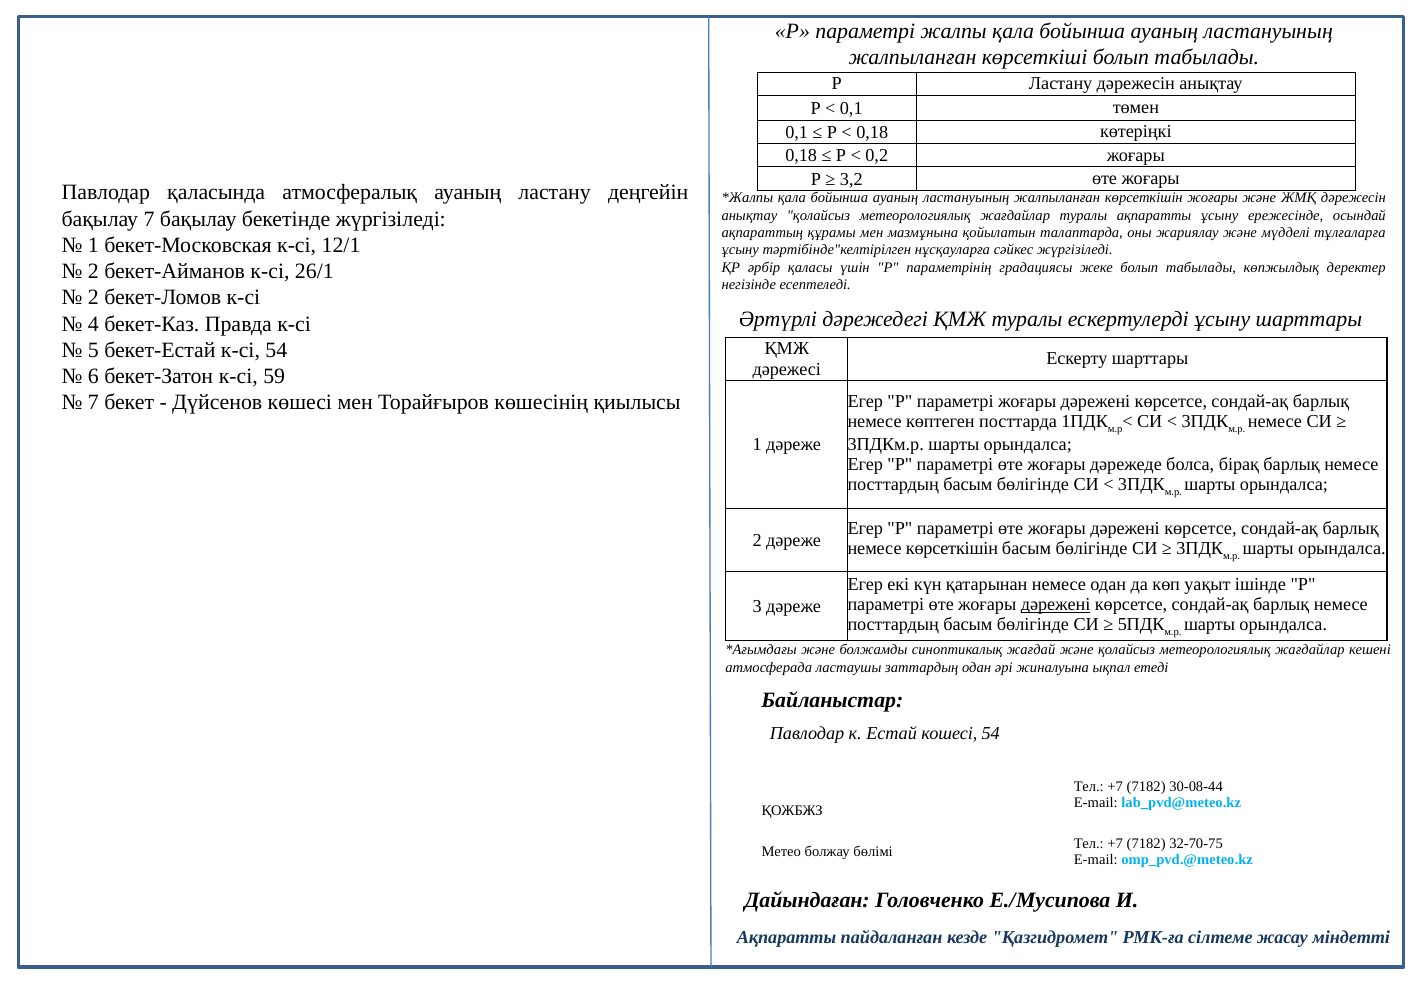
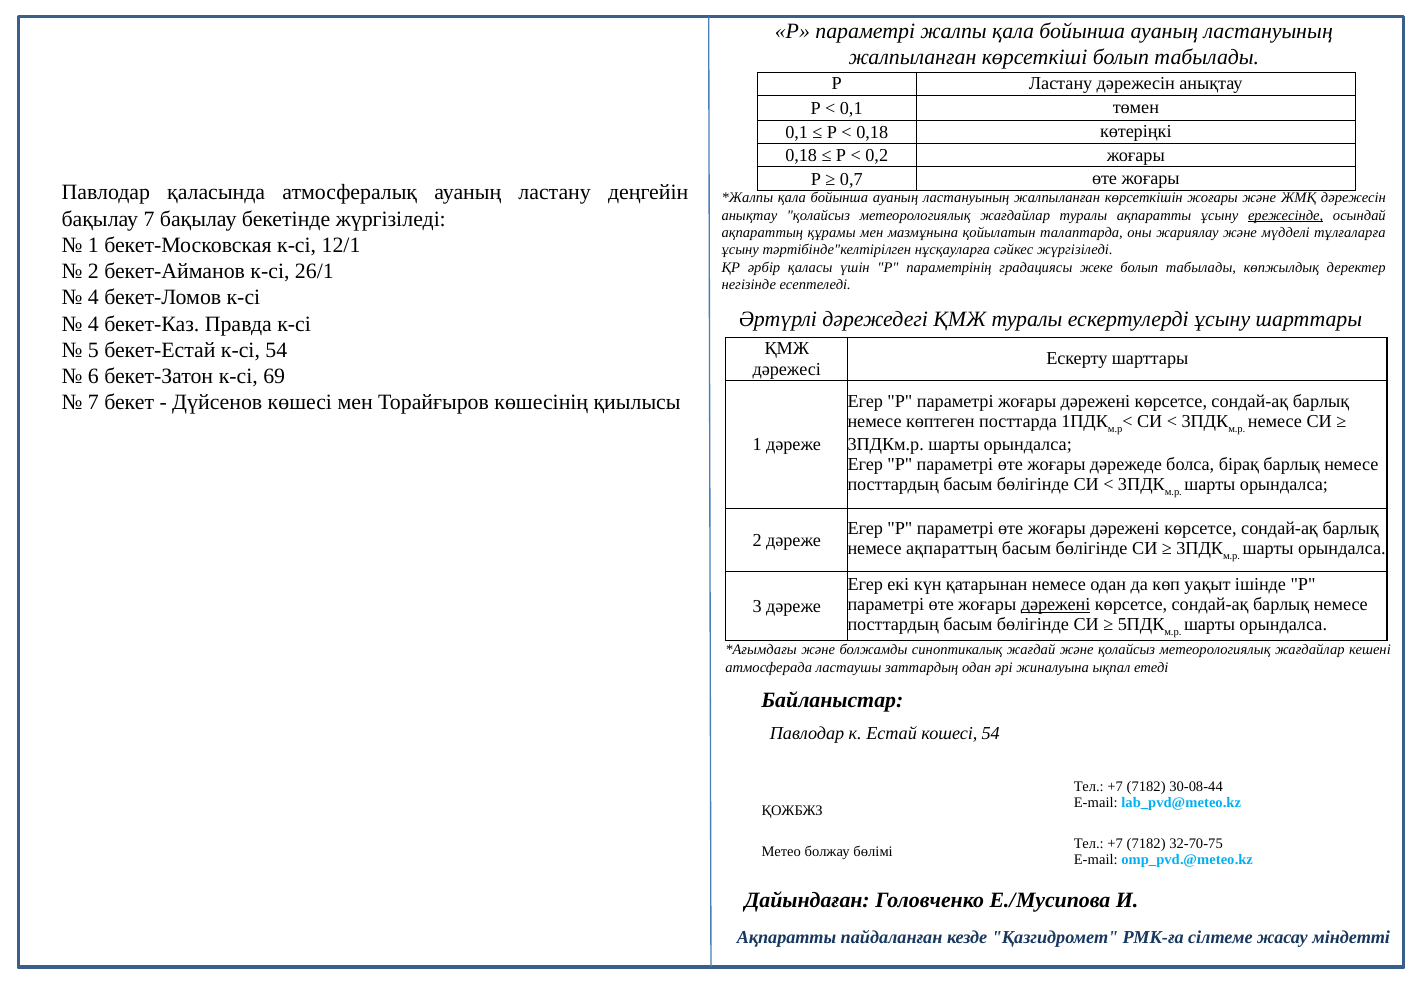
3,2: 3,2 -> 0,7
ережесінде underline: none -> present
2 at (93, 298): 2 -> 4
59: 59 -> 69
немесе көрсеткішін: көрсеткішін -> ақпараттың
